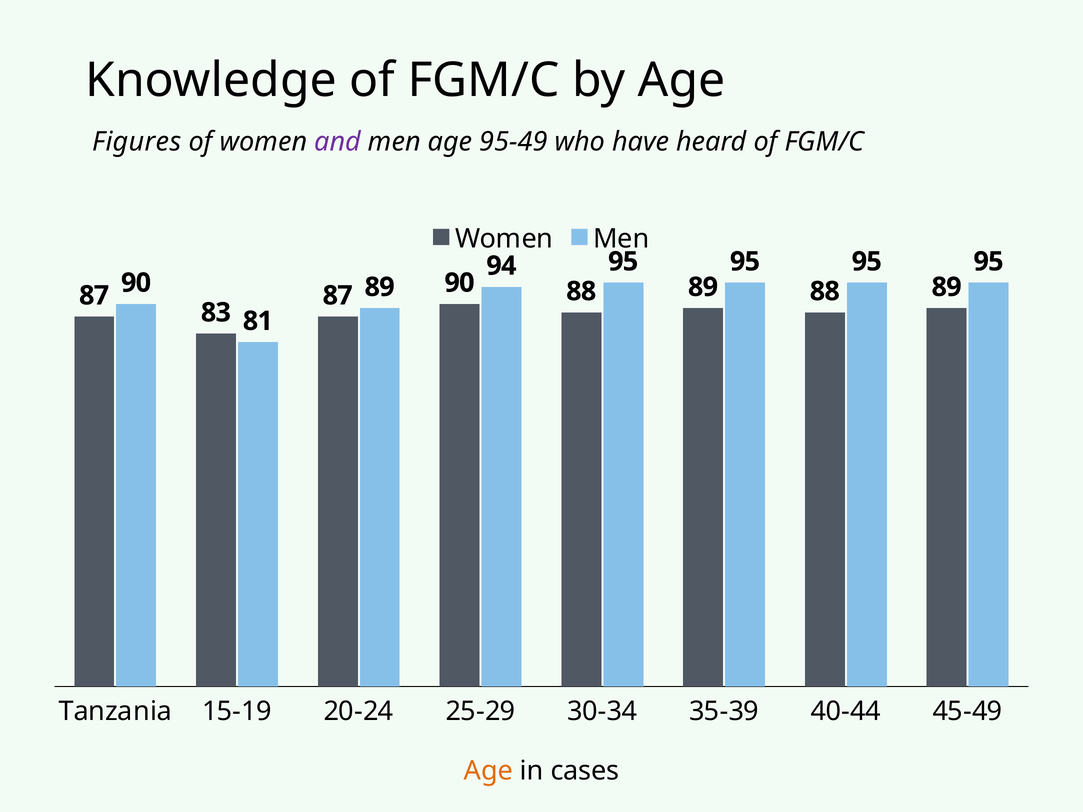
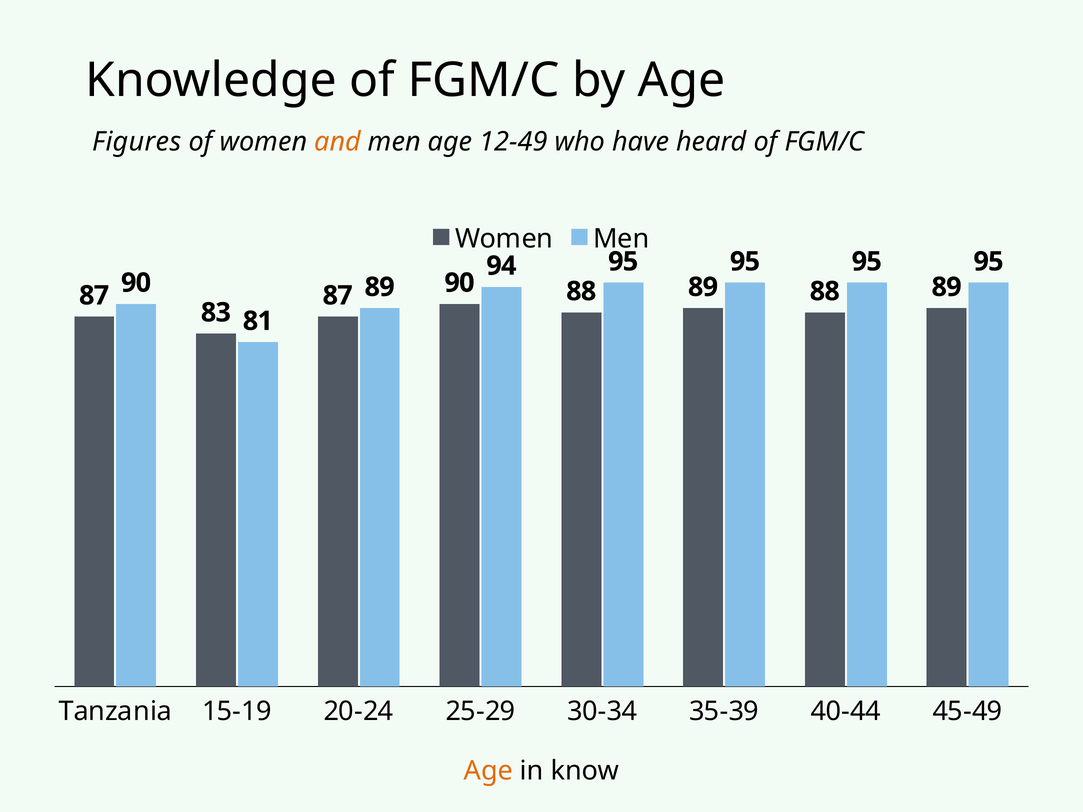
and colour: purple -> orange
95-49: 95-49 -> 12-49
cases: cases -> know
